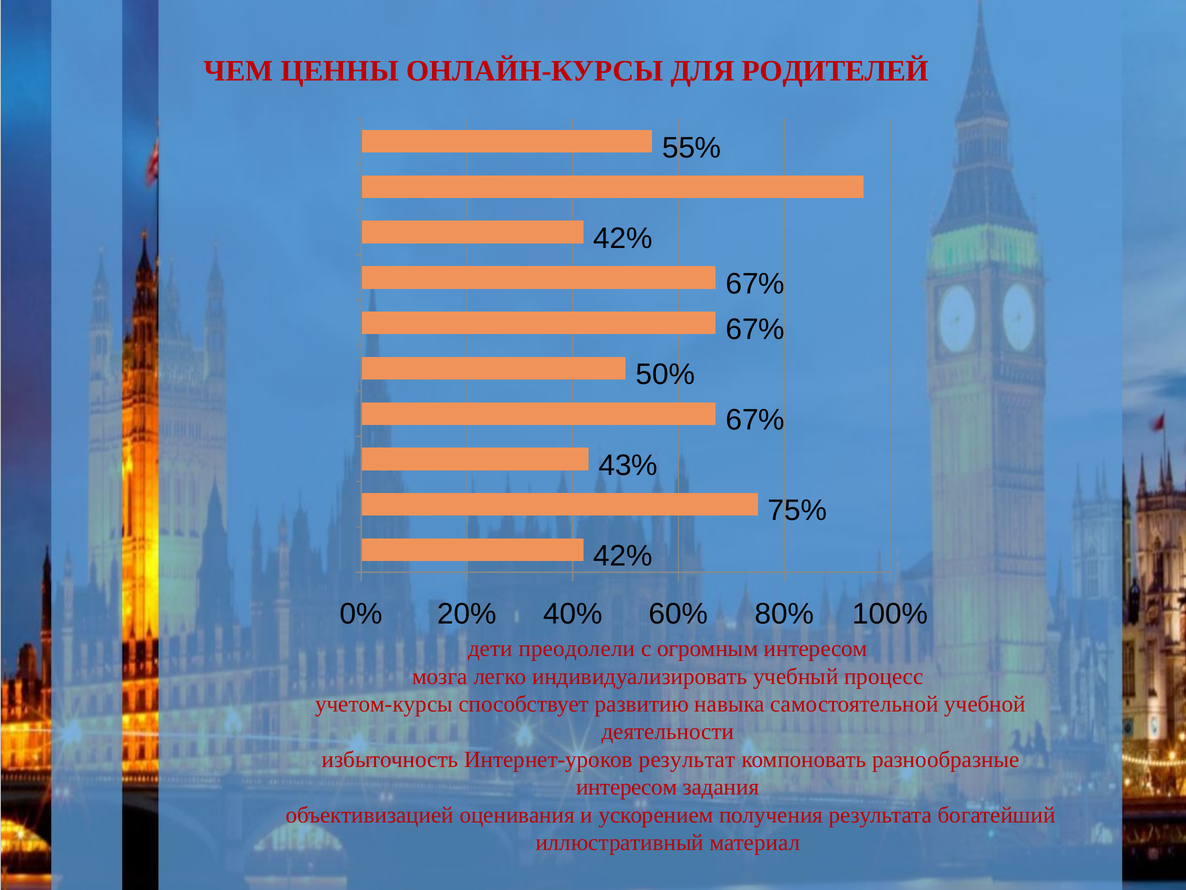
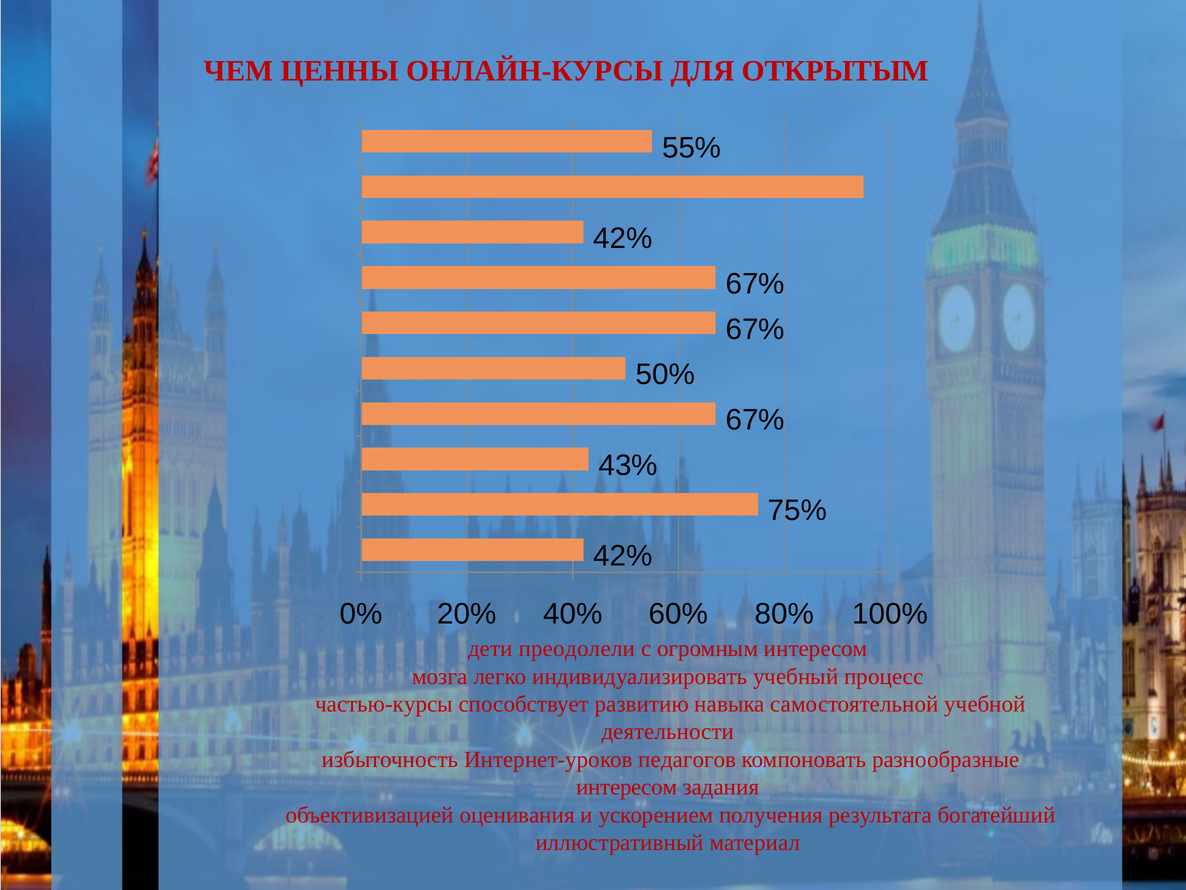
РОДИТЕЛЕЙ: РОДИТЕЛЕЙ -> ОТКРЫТЫМ
учетом-курсы: учетом-курсы -> частью-курсы
результат: результат -> педагогов
